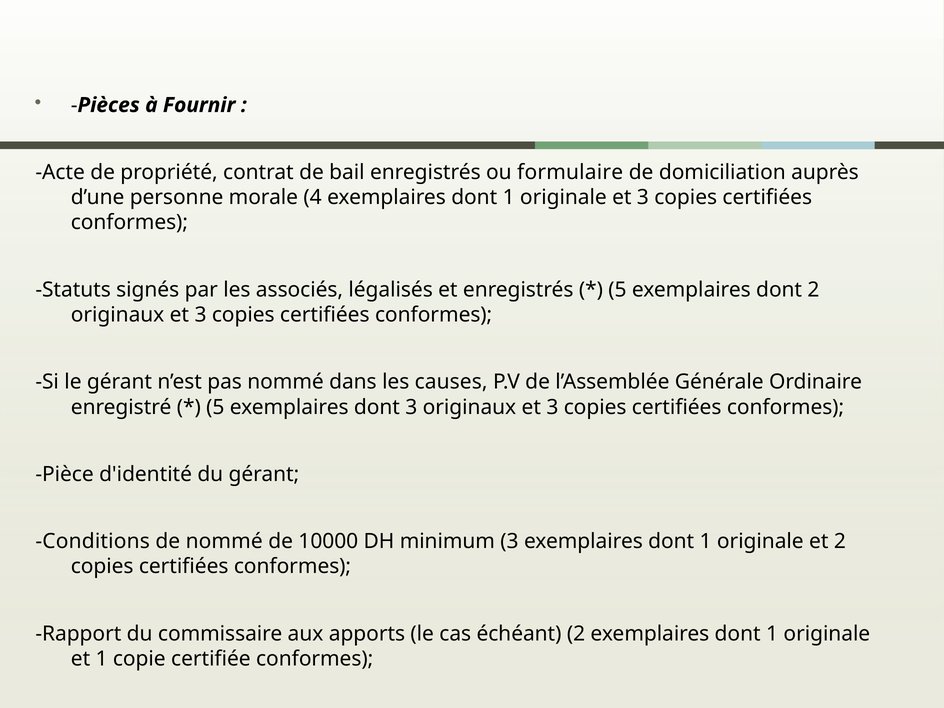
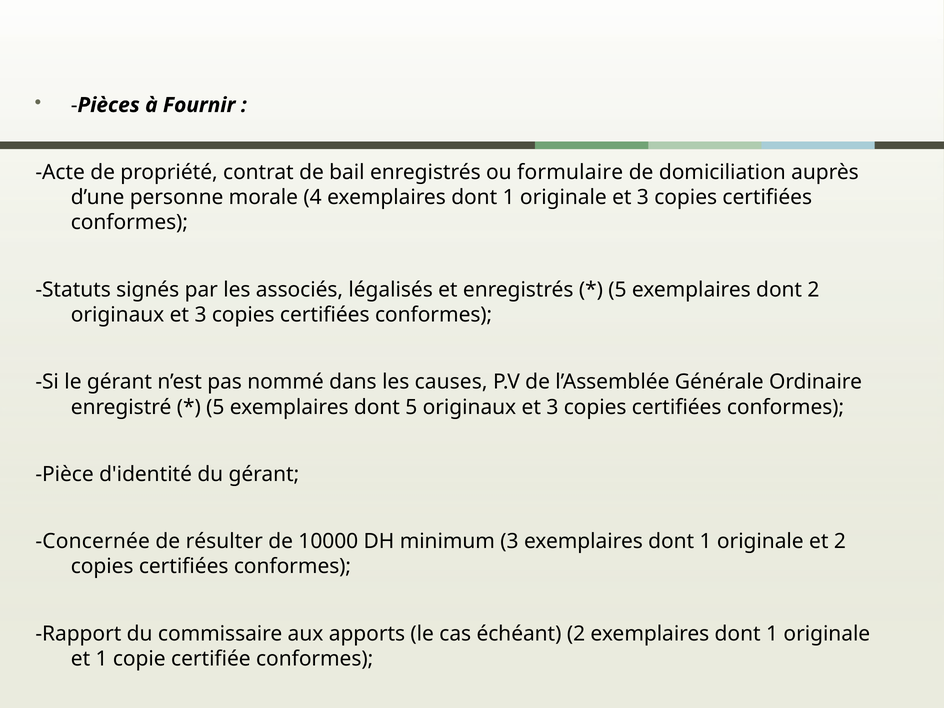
dont 3: 3 -> 5
Conditions: Conditions -> Concernée
de nommé: nommé -> résulter
